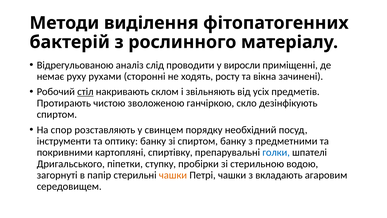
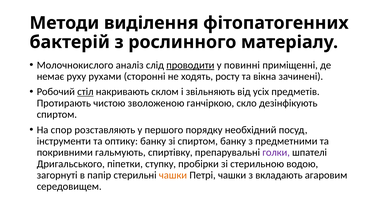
Відрегульованою: Відрегульованою -> Молочнокислого
проводити underline: none -> present
виросли: виросли -> повинні
свинцем: свинцем -> першого
картопляні: картопляні -> гальмують
голки colour: blue -> purple
